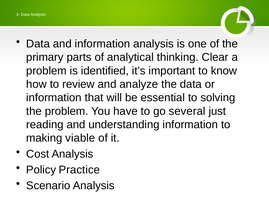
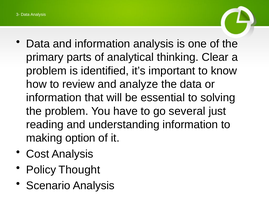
viable: viable -> option
Practice: Practice -> Thought
